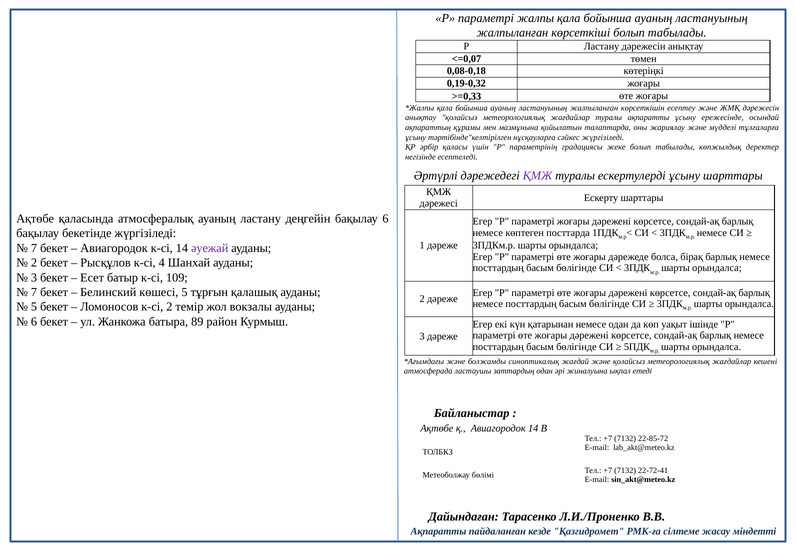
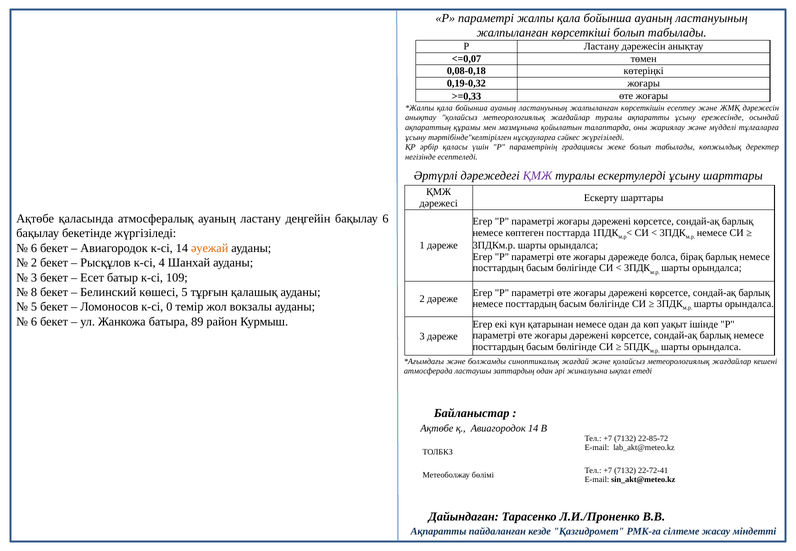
7 at (34, 248): 7 -> 6
әуежай colour: purple -> orange
7 at (34, 292): 7 -> 8
к-сі 2: 2 -> 0
